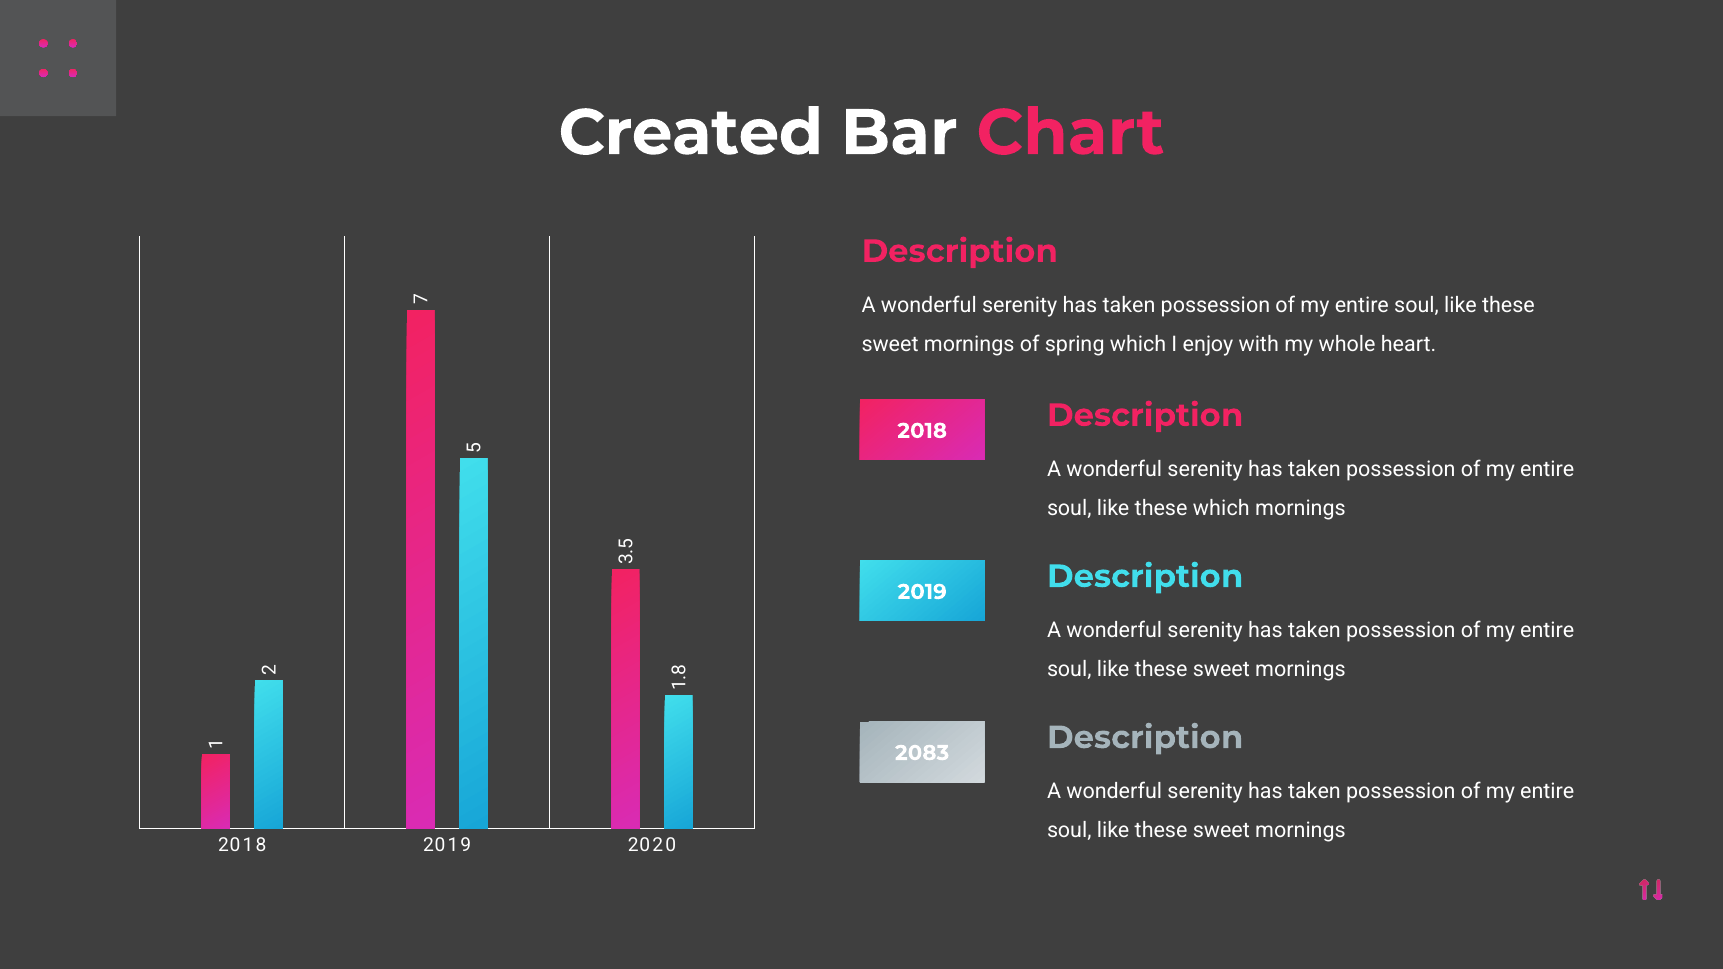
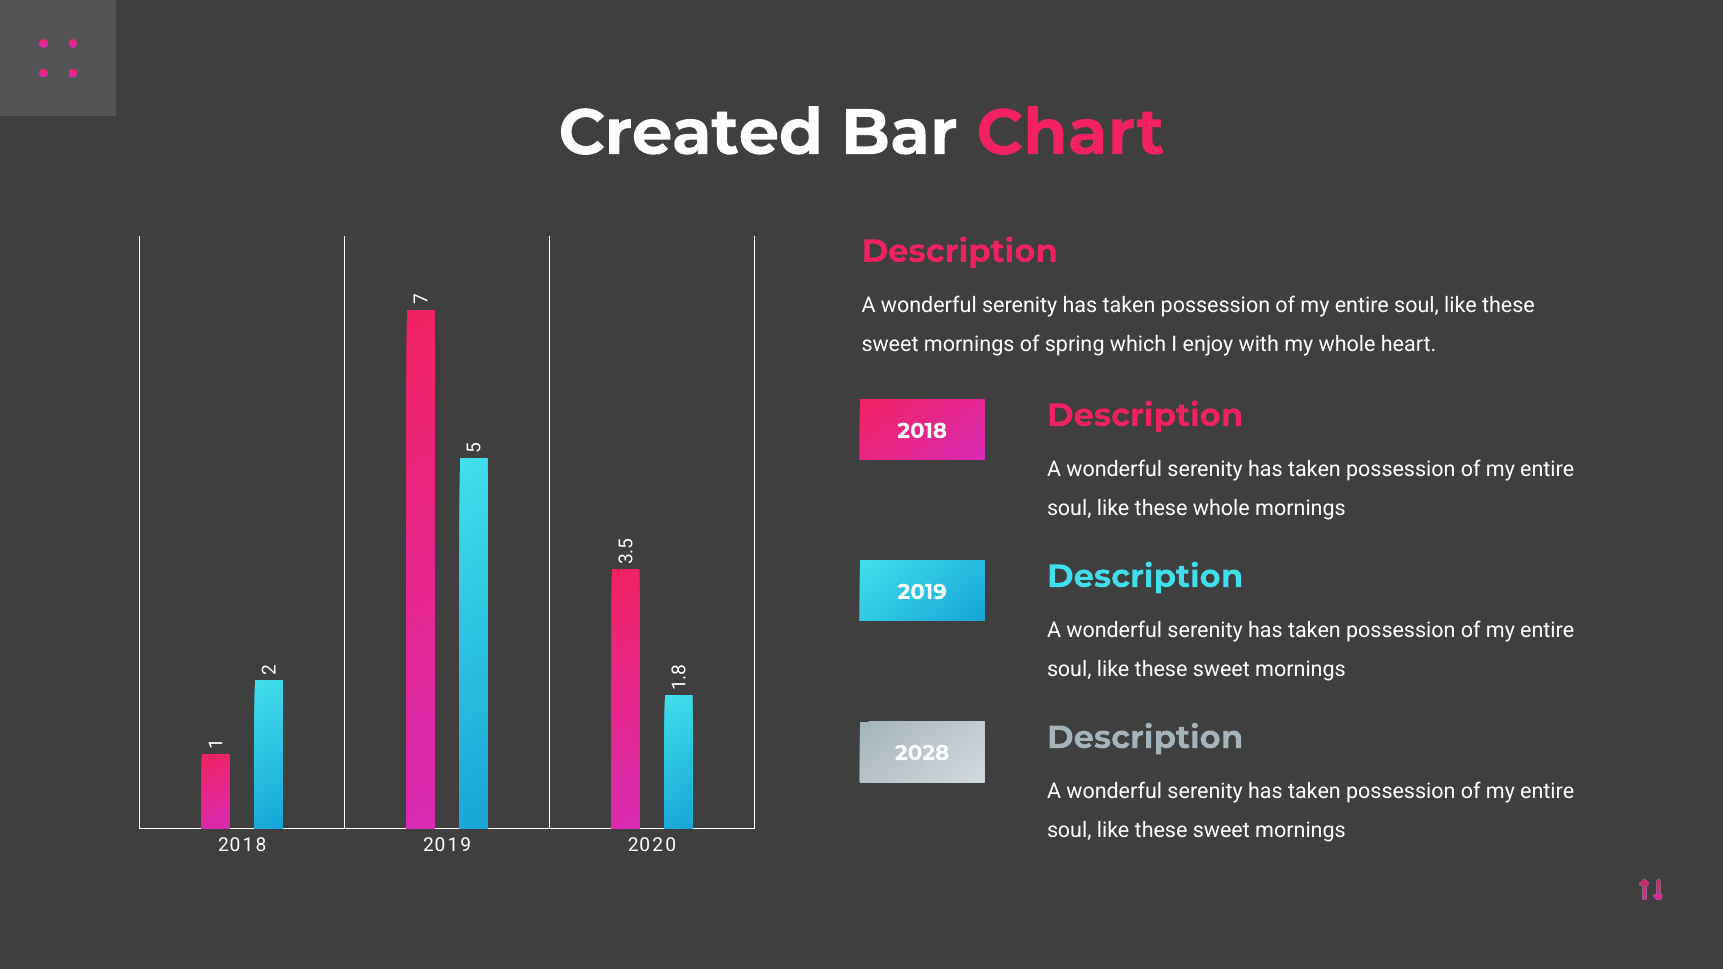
these which: which -> whole
2083: 2083 -> 2028
